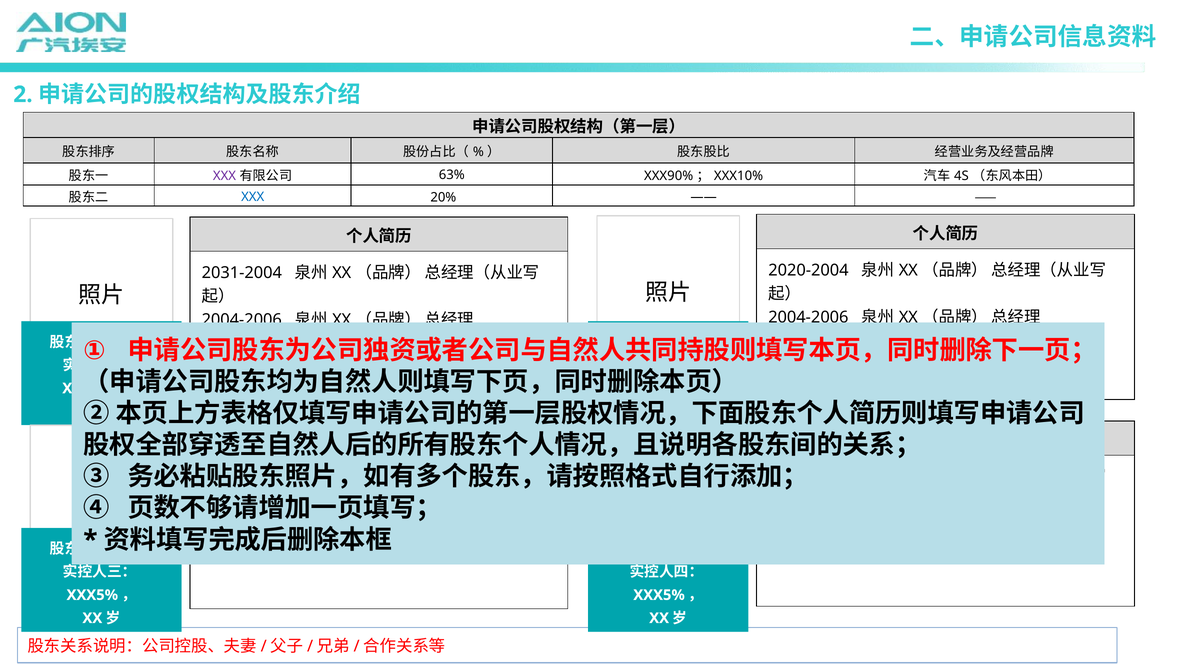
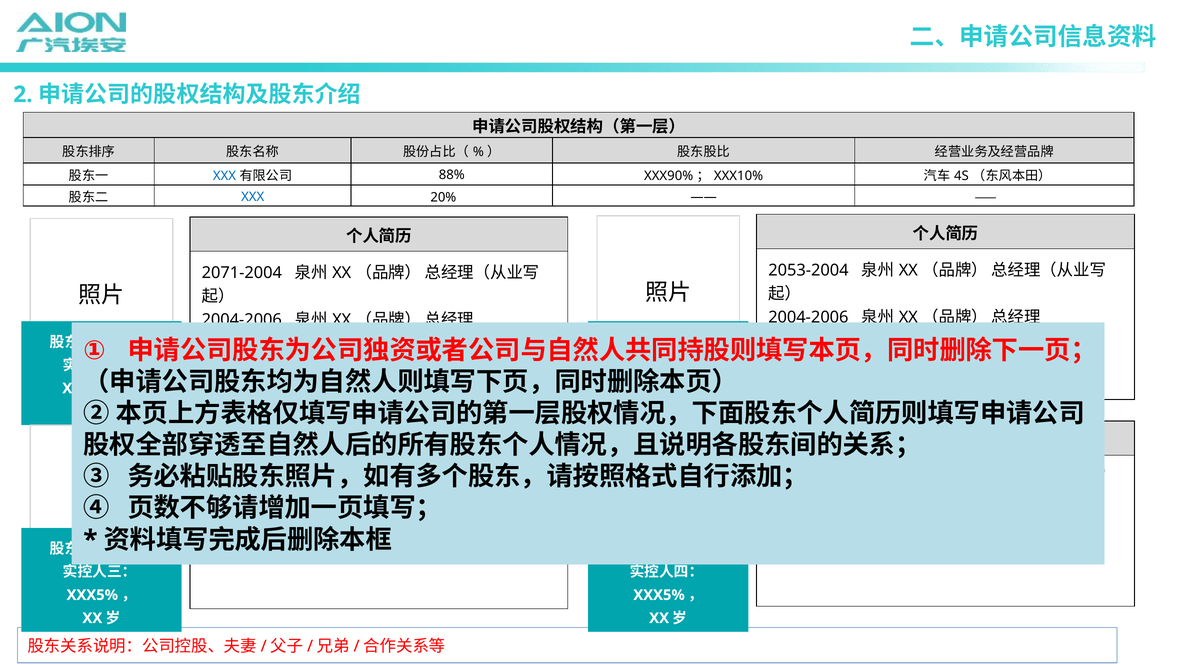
XXX at (224, 176) colour: purple -> blue
63%: 63% -> 88%
2020-2004: 2020-2004 -> 2053-2004
2031-2004: 2031-2004 -> 2071-2004
